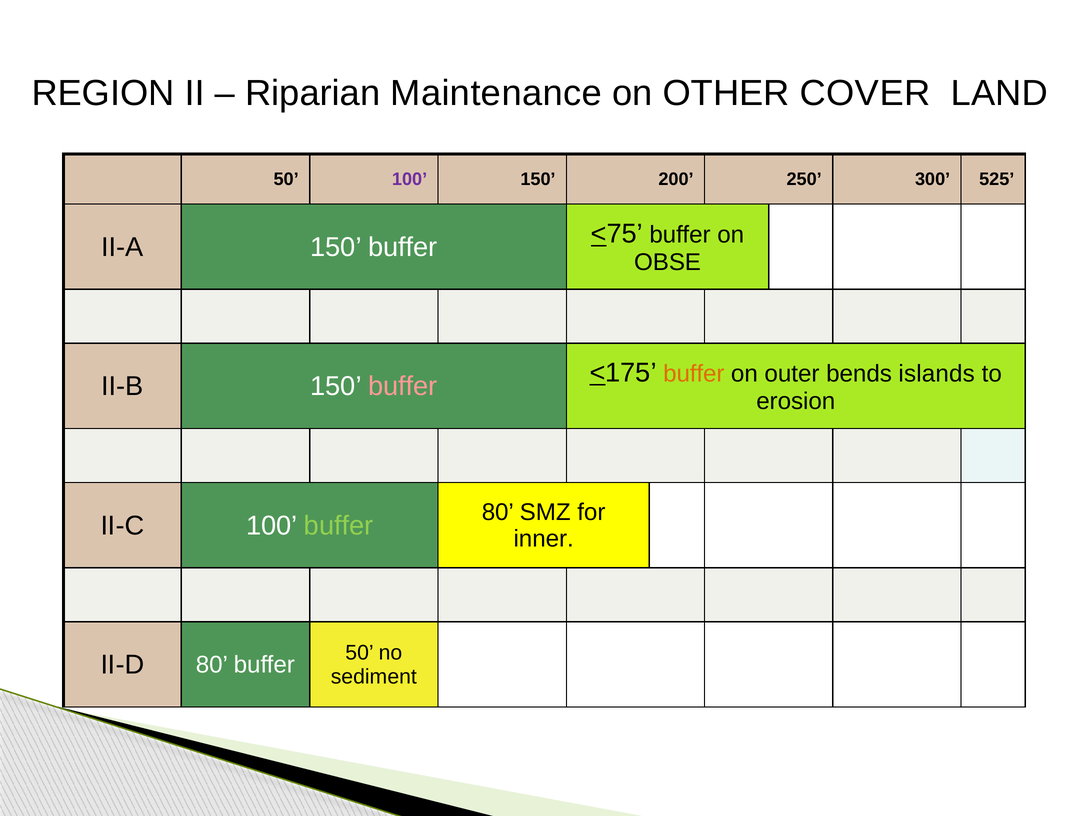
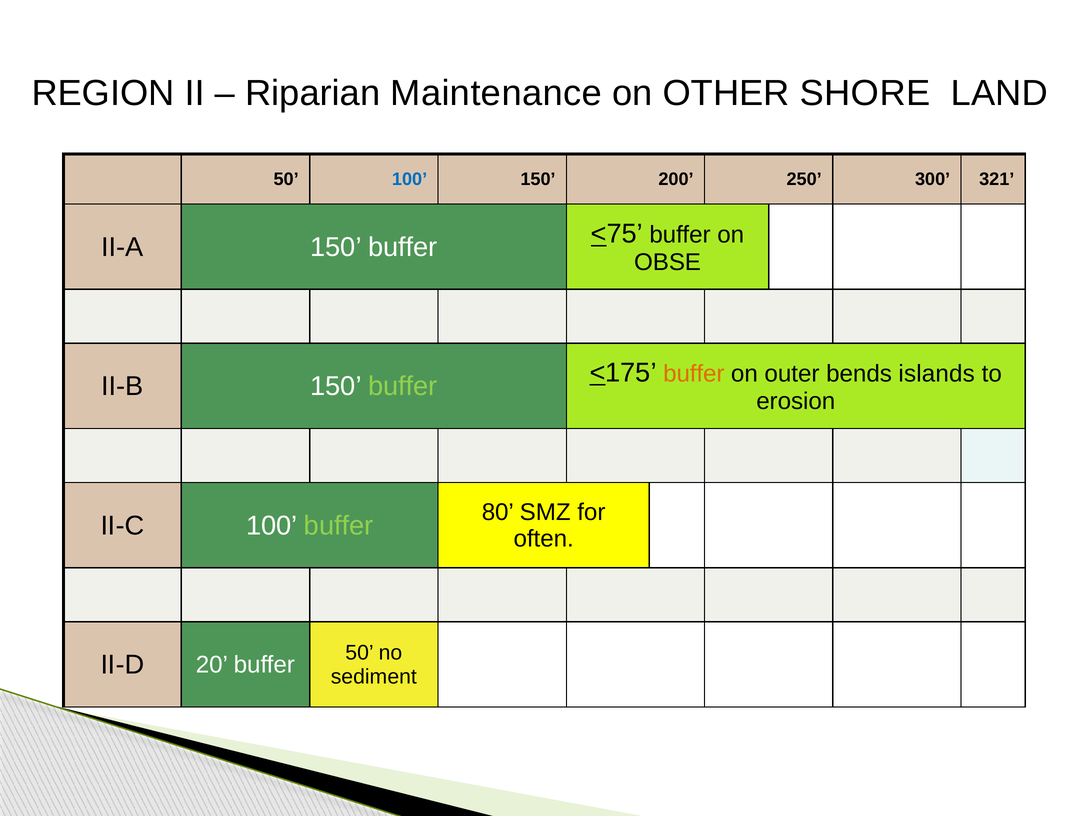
COVER: COVER -> SHORE
100 at (410, 180) colour: purple -> blue
525: 525 -> 321
buffer at (403, 387) colour: pink -> light green
inner: inner -> often
II-D 80: 80 -> 20
